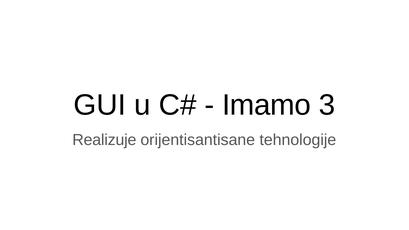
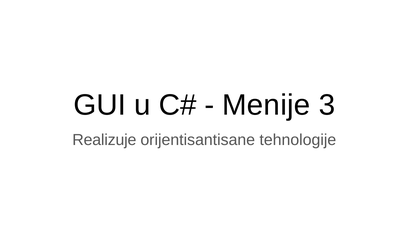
Imamo: Imamo -> Menije
